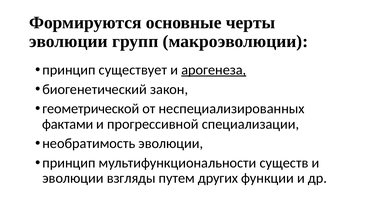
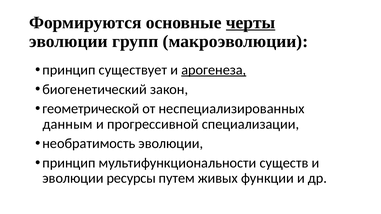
черты underline: none -> present
фактами: фактами -> данным
взгляды: взгляды -> ресурсы
других: других -> живых
